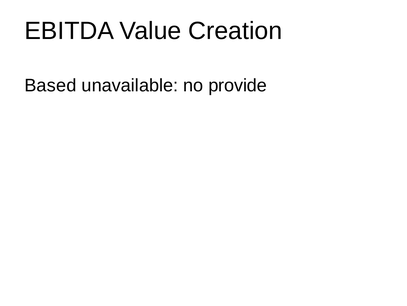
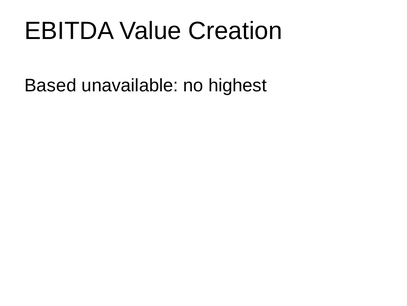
provide: provide -> highest
